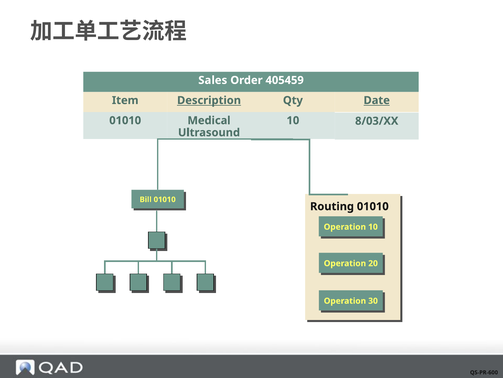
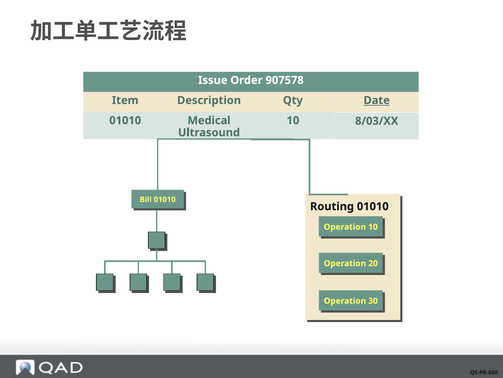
Sales: Sales -> Issue
405459: 405459 -> 907578
Description underline: present -> none
